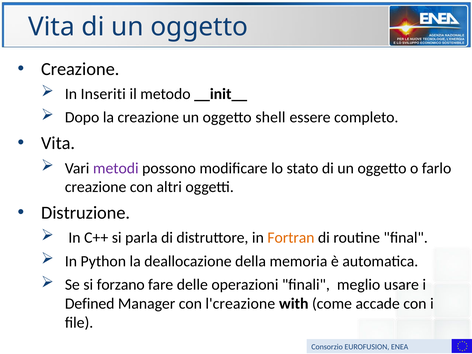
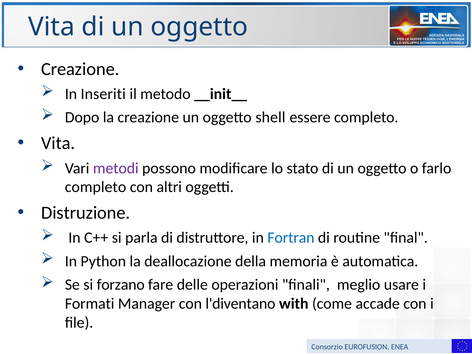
creazione at (96, 187): creazione -> completo
Fortran colour: orange -> blue
Defined: Defined -> Formati
l'creazione: l'creazione -> l'diventano
